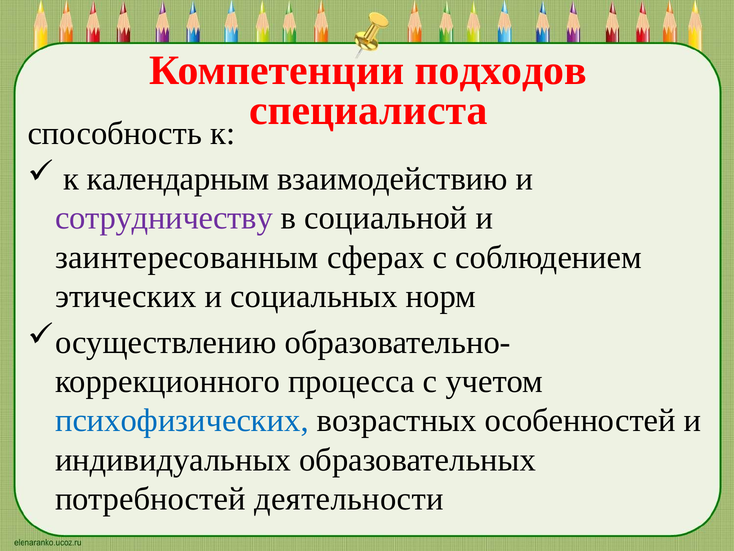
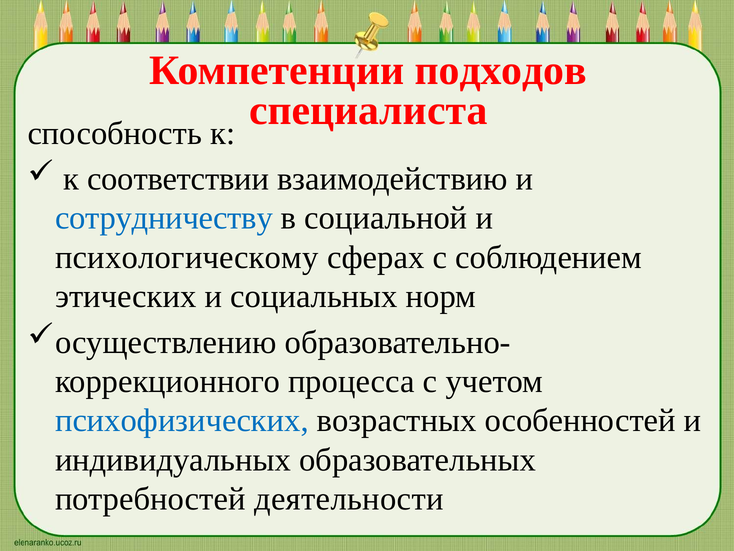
календарным: календарным -> соответствии
сотрудничеству colour: purple -> blue
заинтересованным: заинтересованным -> психологическому
